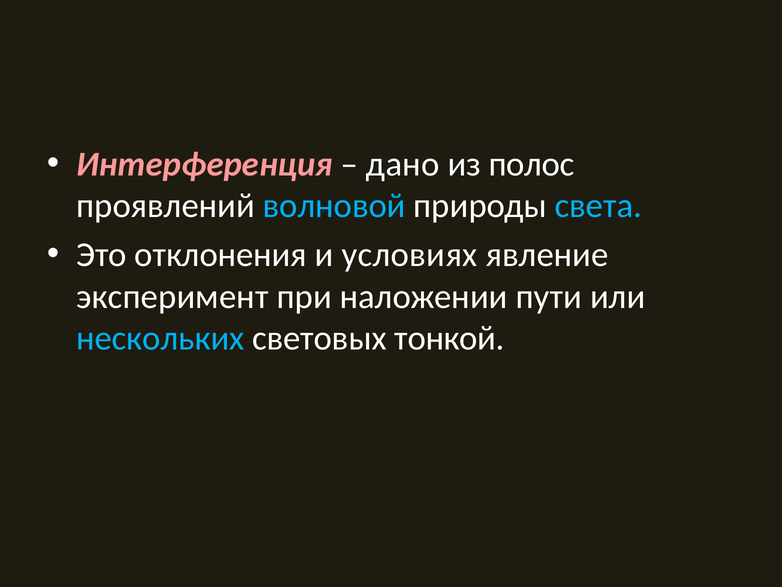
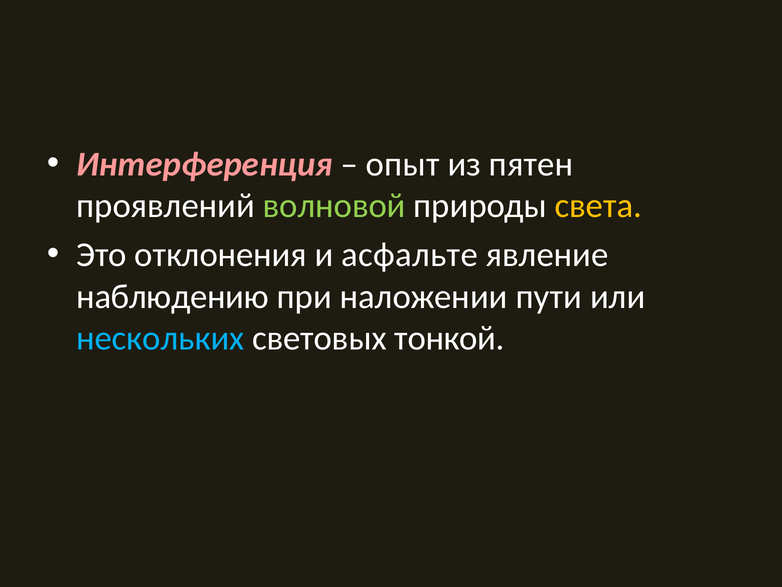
дано: дано -> опыт
полос: полос -> пятен
волновой colour: light blue -> light green
света colour: light blue -> yellow
условиях: условиях -> асфальте
эксперимент: эксперимент -> наблюдению
